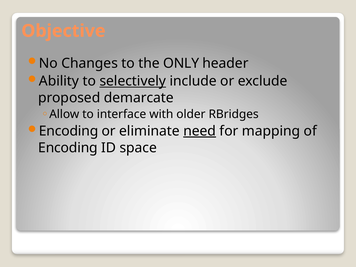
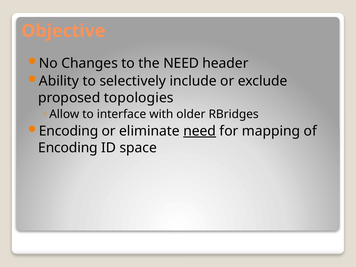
the ONLY: ONLY -> NEED
selectively underline: present -> none
demarcate: demarcate -> topologies
